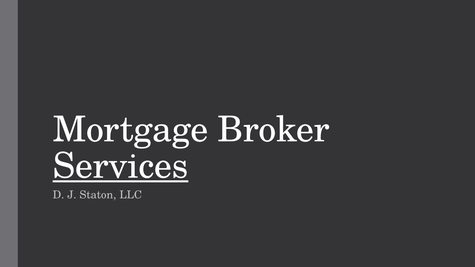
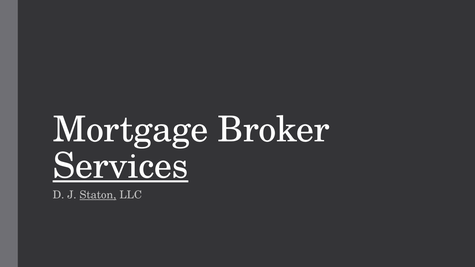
Staton underline: none -> present
